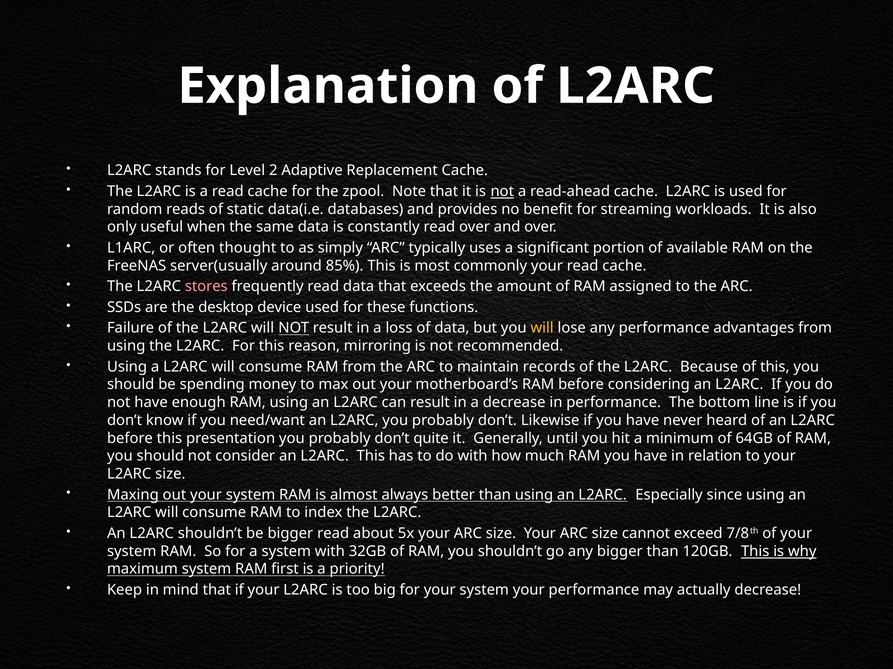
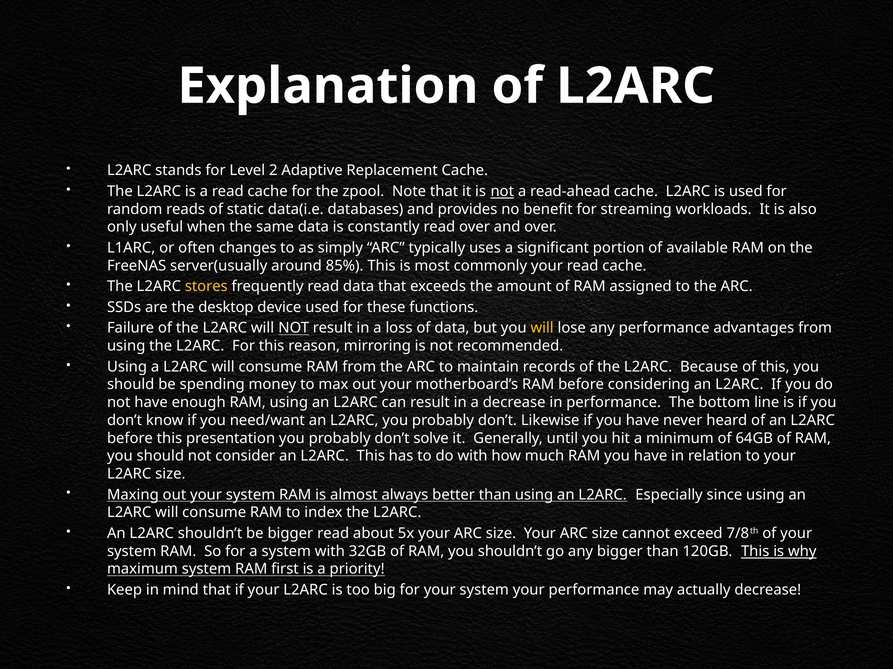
thought: thought -> changes
stores colour: pink -> yellow
quite: quite -> solve
